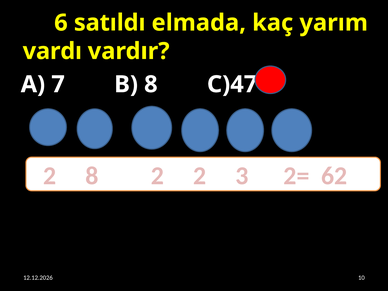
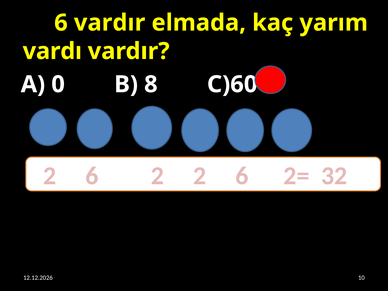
6 satıldı: satıldı -> vardır
7: 7 -> 0
C)47: C)47 -> C)60
8 at (92, 176): 8 -> 6
2 2 3: 3 -> 6
62: 62 -> 32
